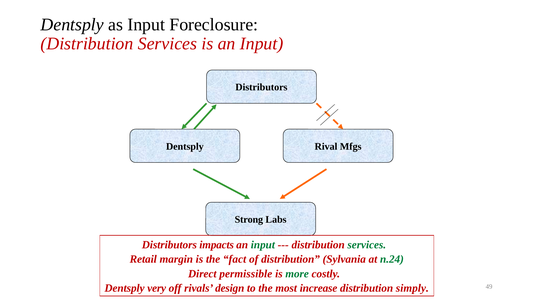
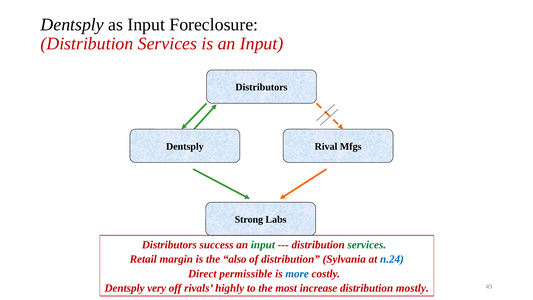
impacts: impacts -> success
fact: fact -> also
n.24 colour: green -> blue
more colour: green -> blue
design: design -> highly
simply: simply -> mostly
